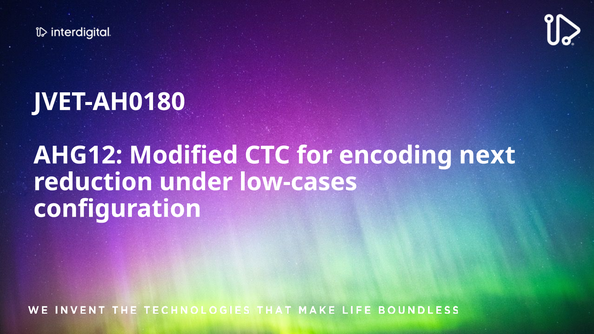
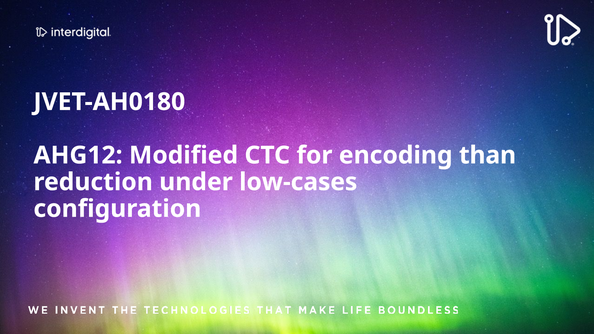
next: next -> than
